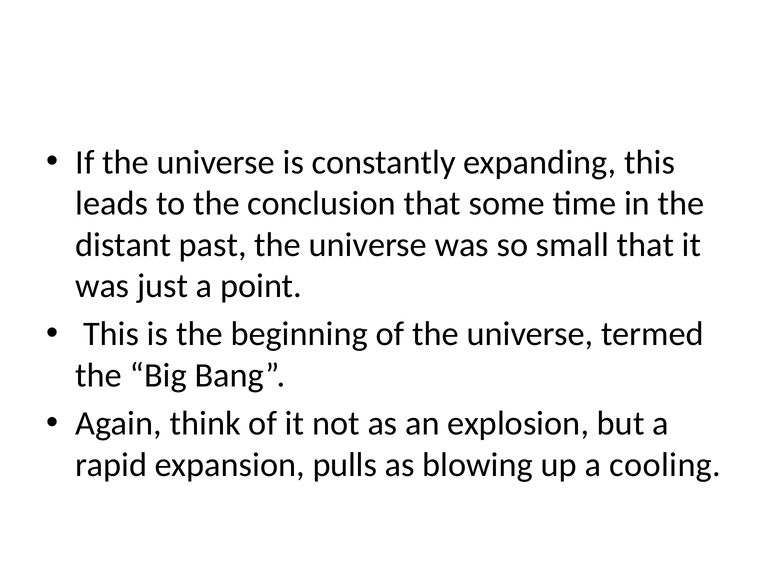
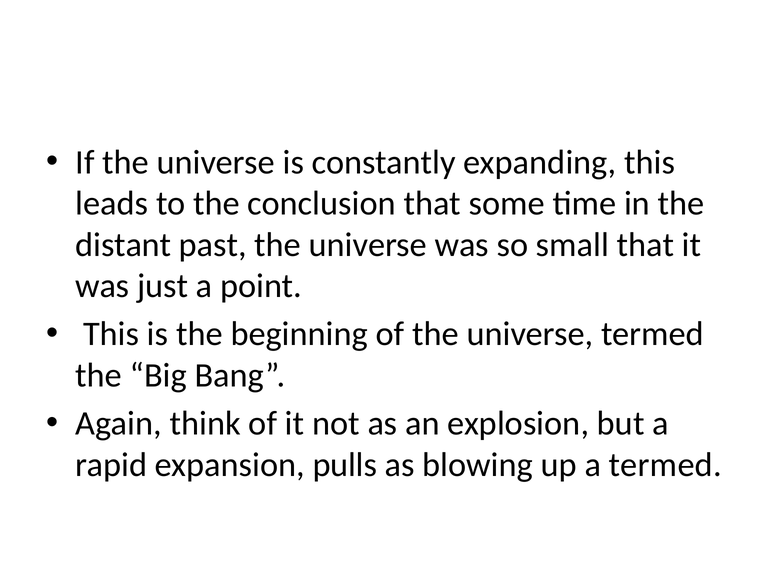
a cooling: cooling -> termed
